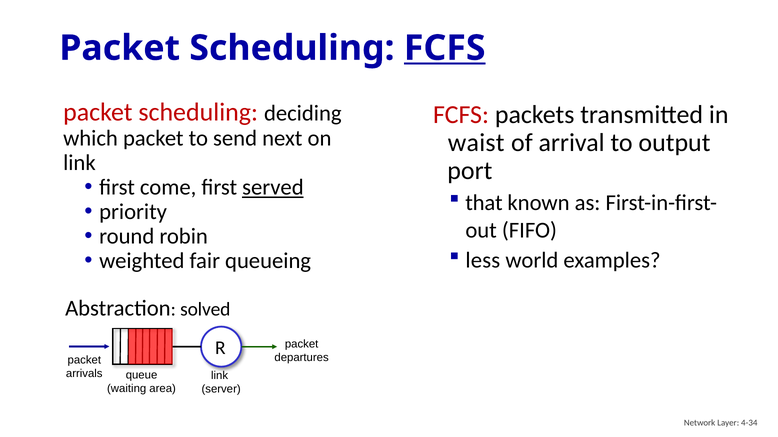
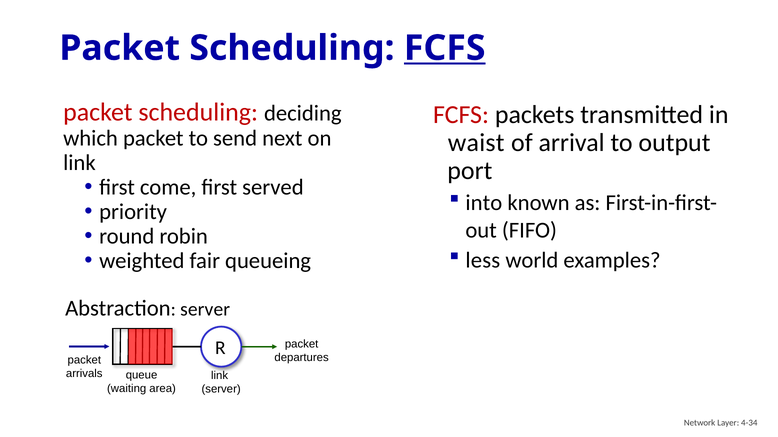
served underline: present -> none
that: that -> into
solved at (205, 310): solved -> server
